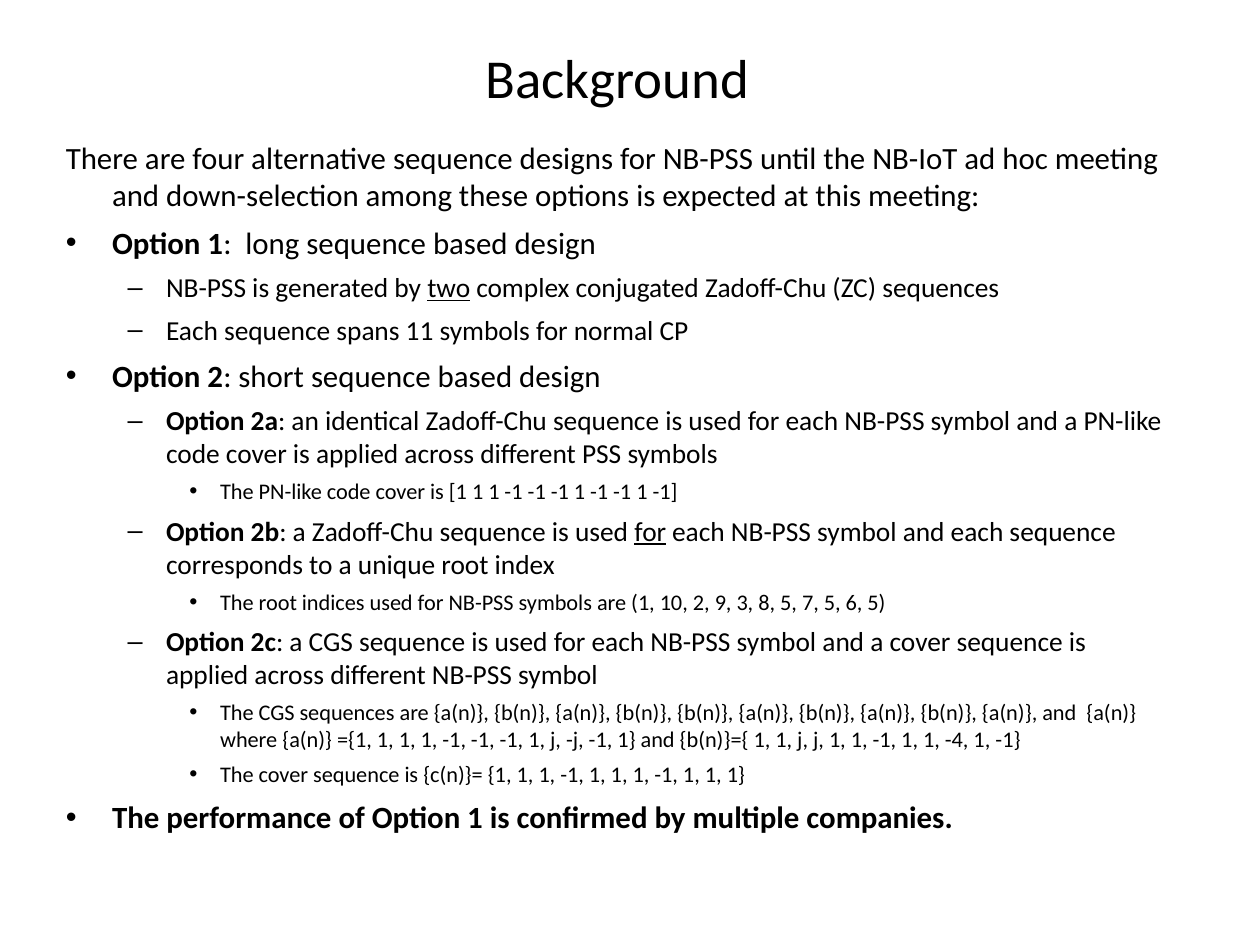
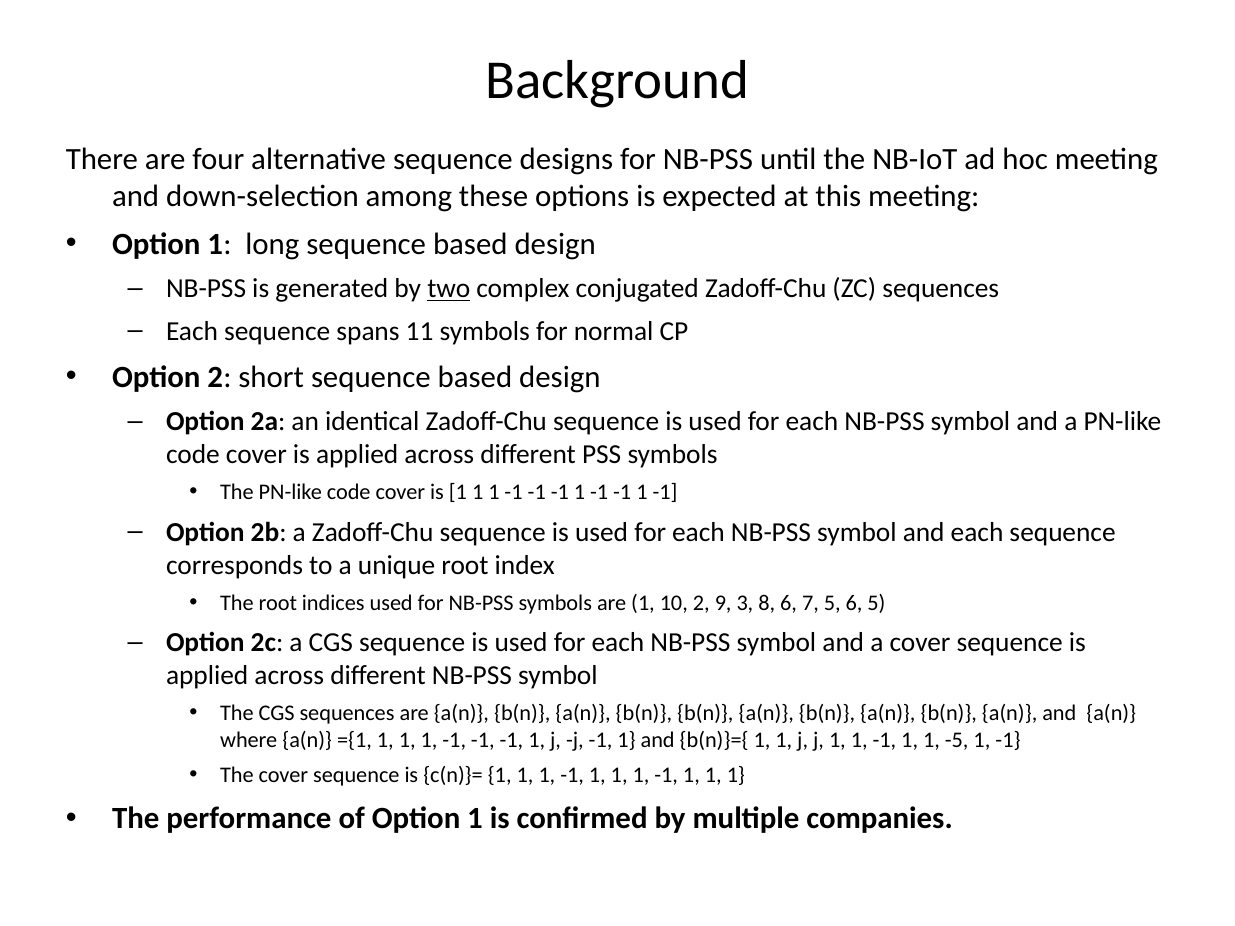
for at (650, 532) underline: present -> none
8 5: 5 -> 6
-4: -4 -> -5
